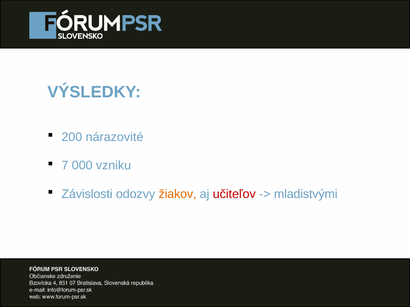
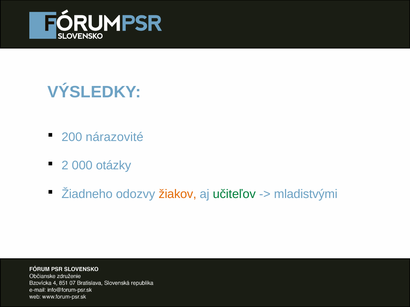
7: 7 -> 2
vzniku: vzniku -> otázky
Závislosti: Závislosti -> Žiadneho
učiteľov colour: red -> green
